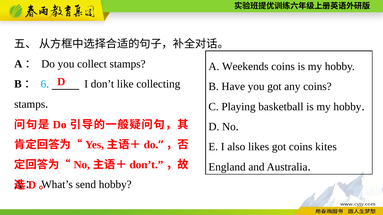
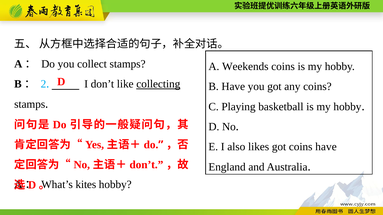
6: 6 -> 2
collecting underline: none -> present
coins kites: kites -> have
send: send -> kites
